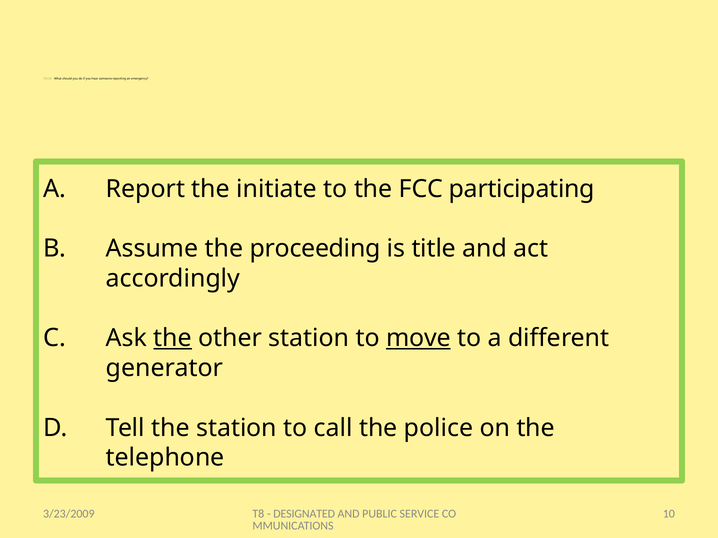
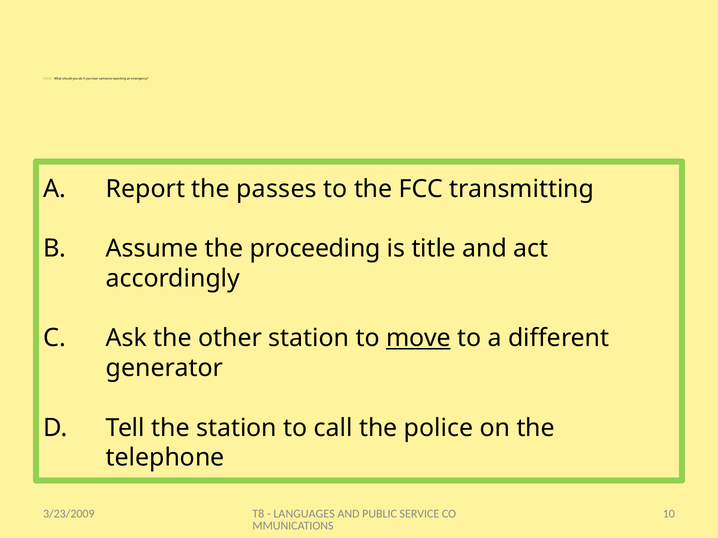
initiate: initiate -> passes
participating: participating -> transmitting
the at (173, 339) underline: present -> none
DESIGNATED: DESIGNATED -> LANGUAGES
